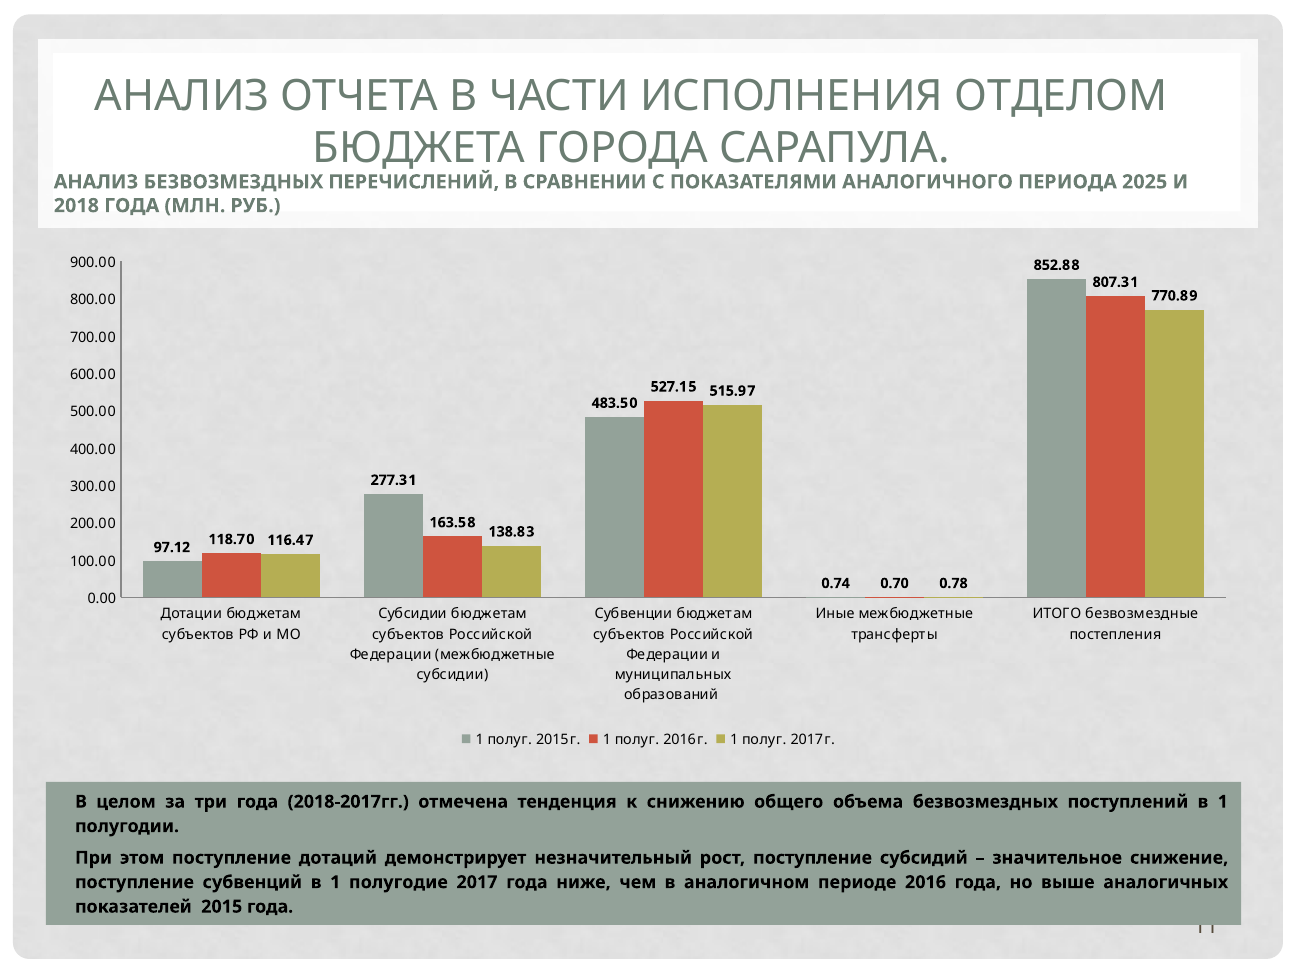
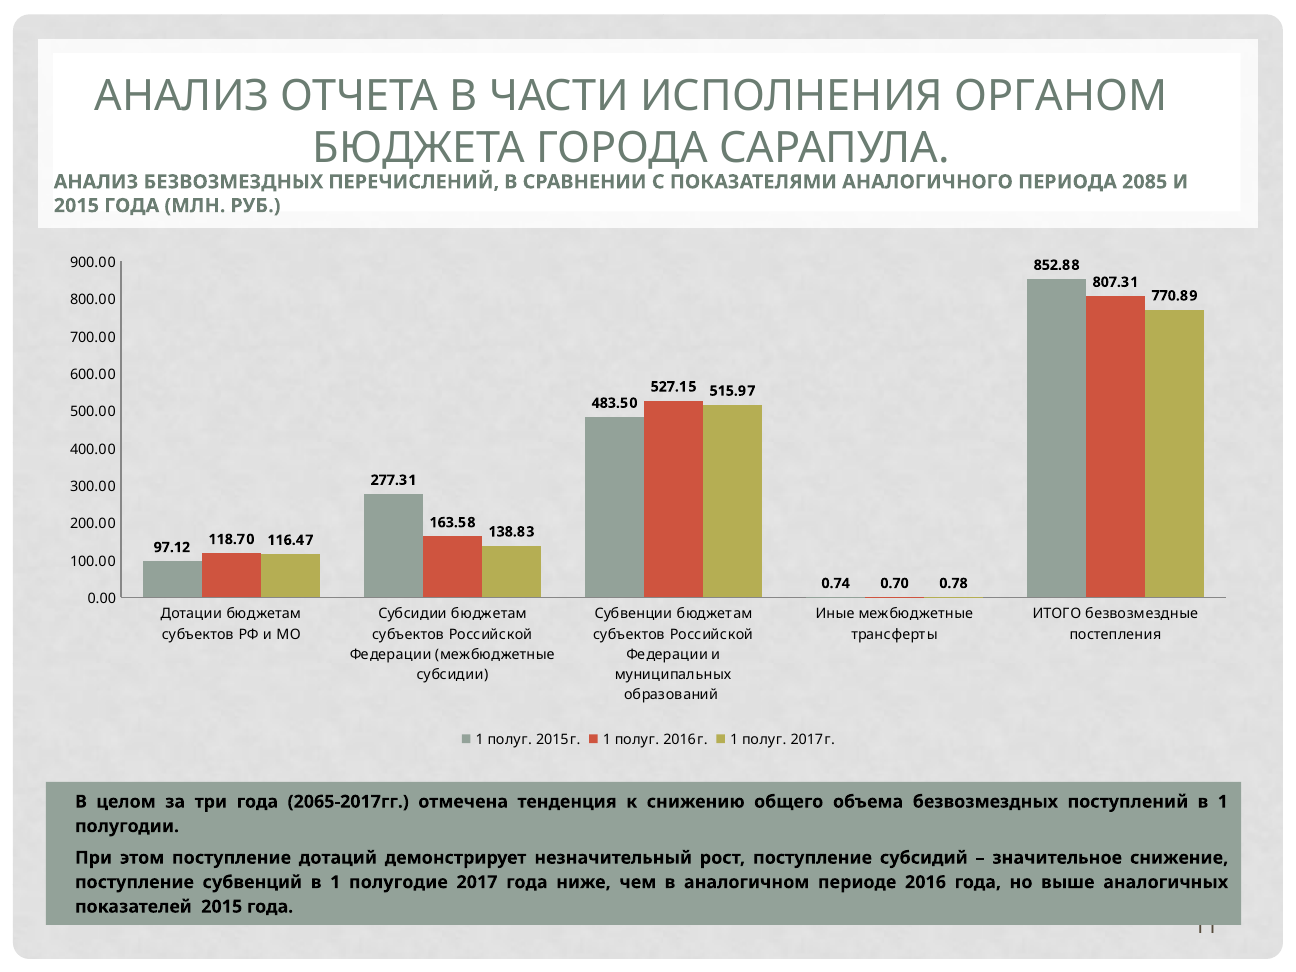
ОТДЕЛОМ: ОТДЕЛОМ -> ОРГАНОМ
2025: 2025 -> 2085
2018 at (76, 206): 2018 -> 2015
2018-2017гг: 2018-2017гг -> 2065-2017гг
